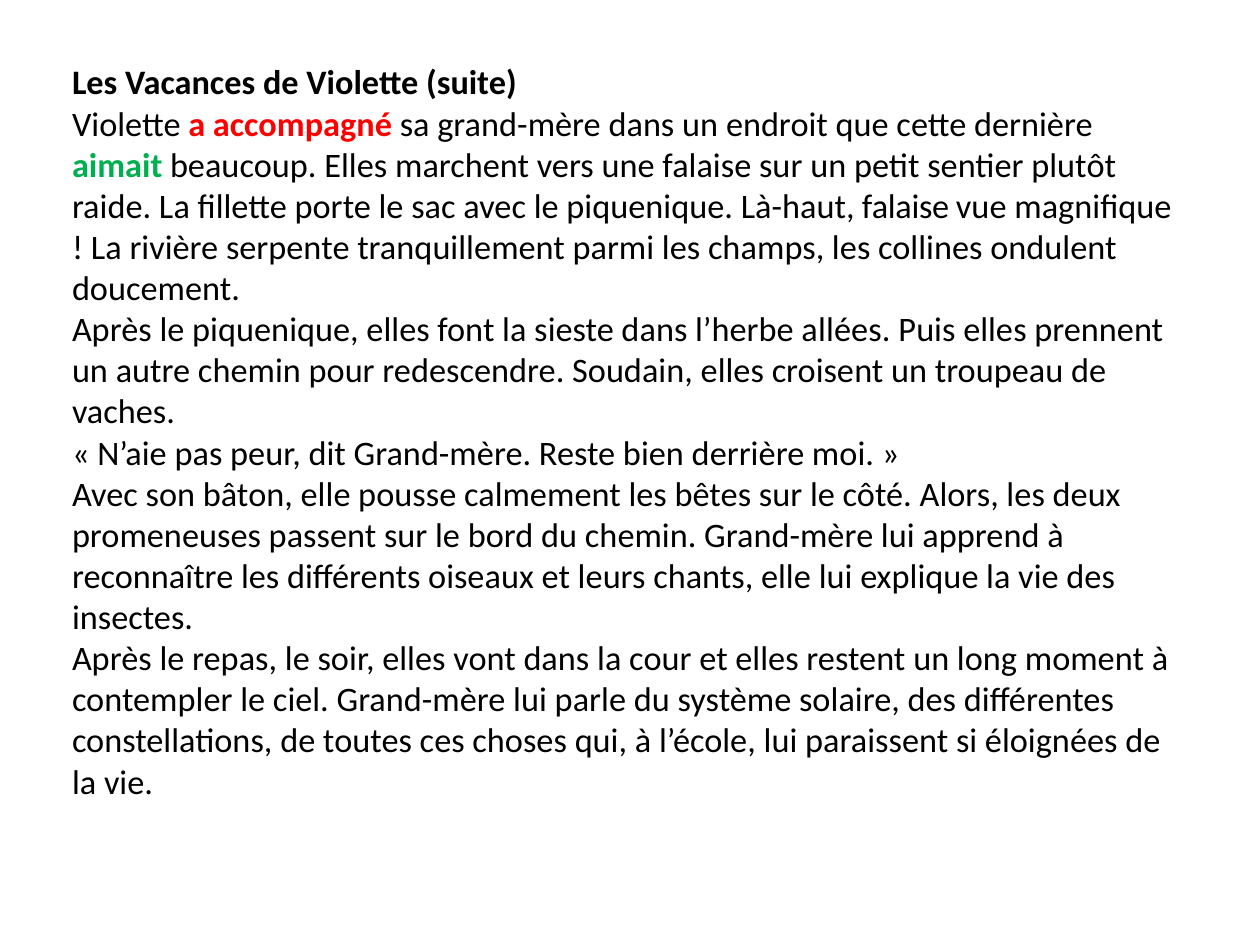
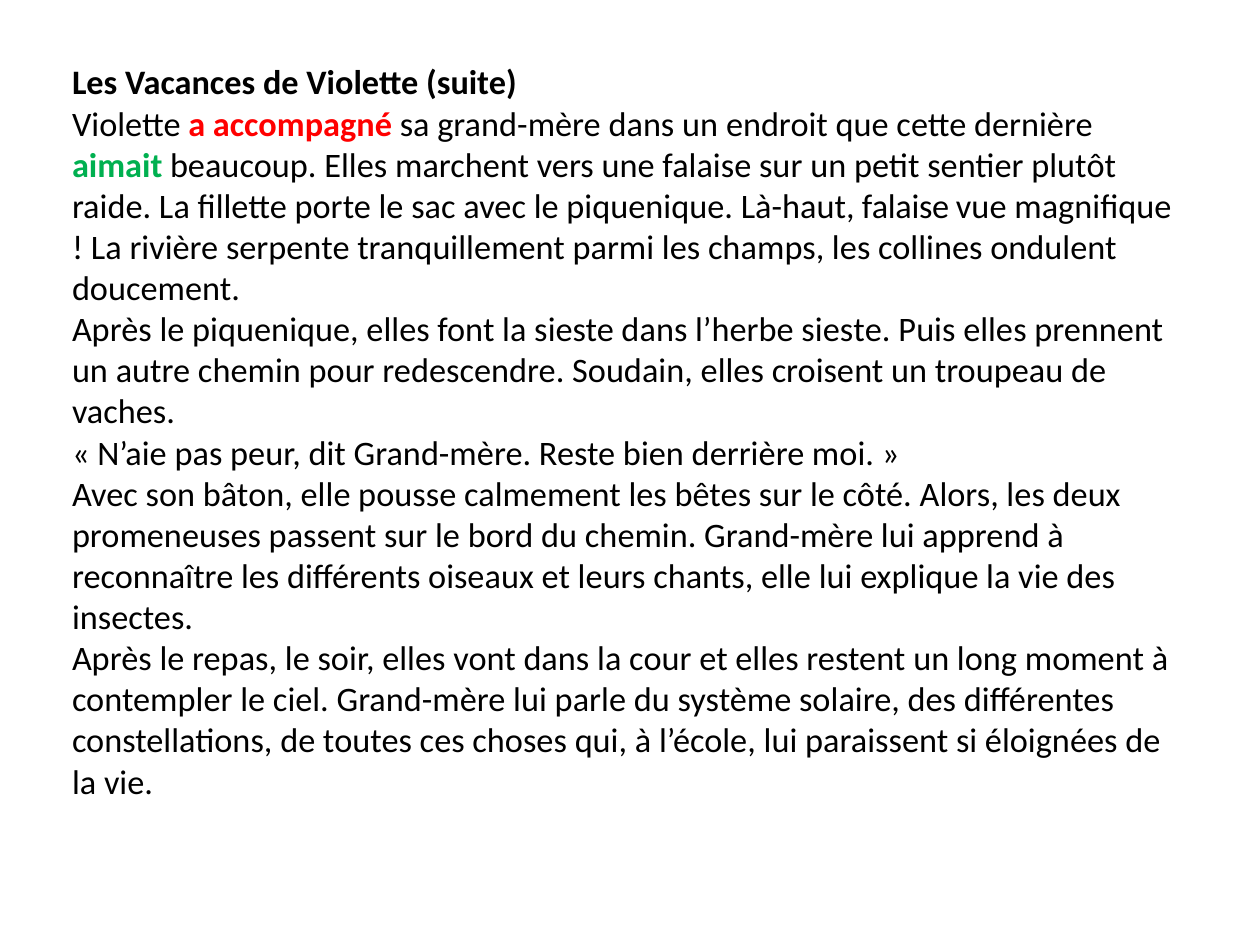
l’herbe allées: allées -> sieste
